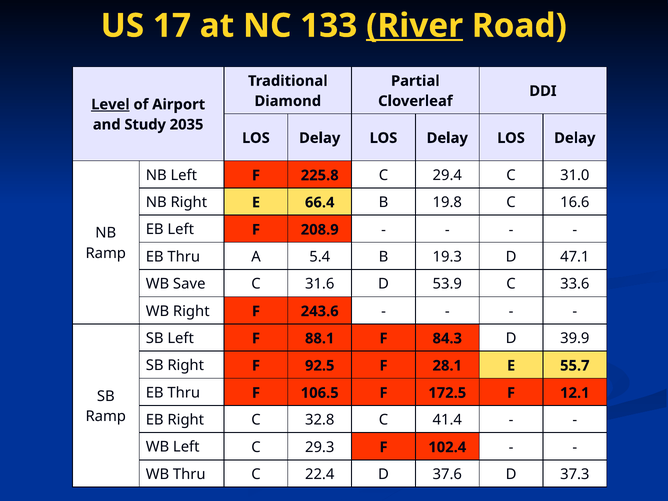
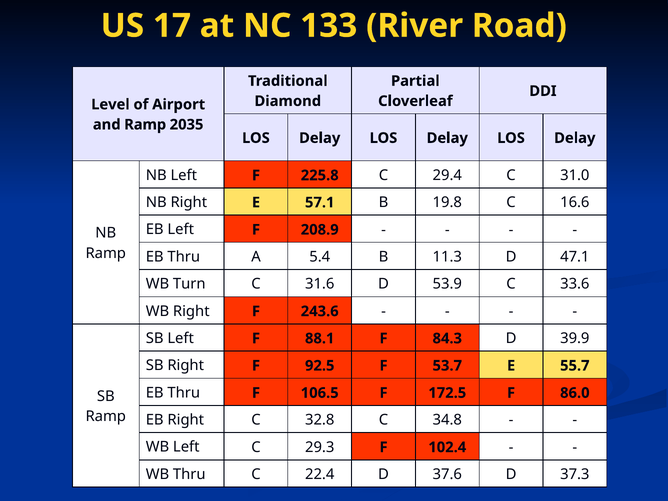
River underline: present -> none
Level underline: present -> none
and Study: Study -> Ramp
66.4: 66.4 -> 57.1
19.3: 19.3 -> 11.3
Save: Save -> Turn
28.1: 28.1 -> 53.7
12.1: 12.1 -> 86.0
41.4: 41.4 -> 34.8
